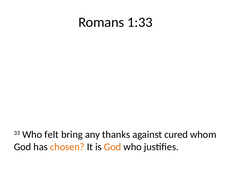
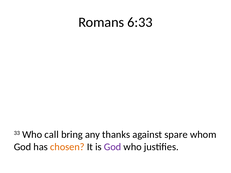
1:33: 1:33 -> 6:33
felt: felt -> call
cured: cured -> spare
God at (113, 147) colour: orange -> purple
